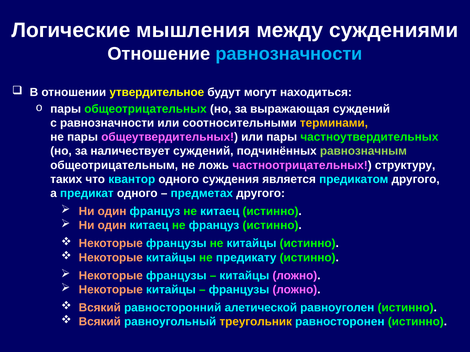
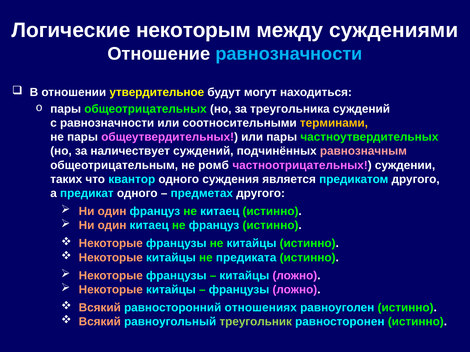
мышления: мышления -> некоторым
выражающая: выражающая -> треугольника
равнозначным colour: light green -> pink
ложь: ложь -> ромб
структуру: структуру -> суждении
предикату: предикату -> предиката
алетической: алетической -> отношениях
треугольник colour: yellow -> light green
